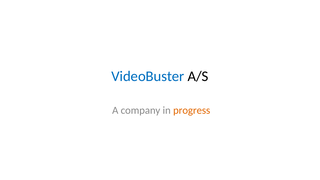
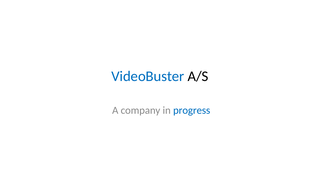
progress colour: orange -> blue
